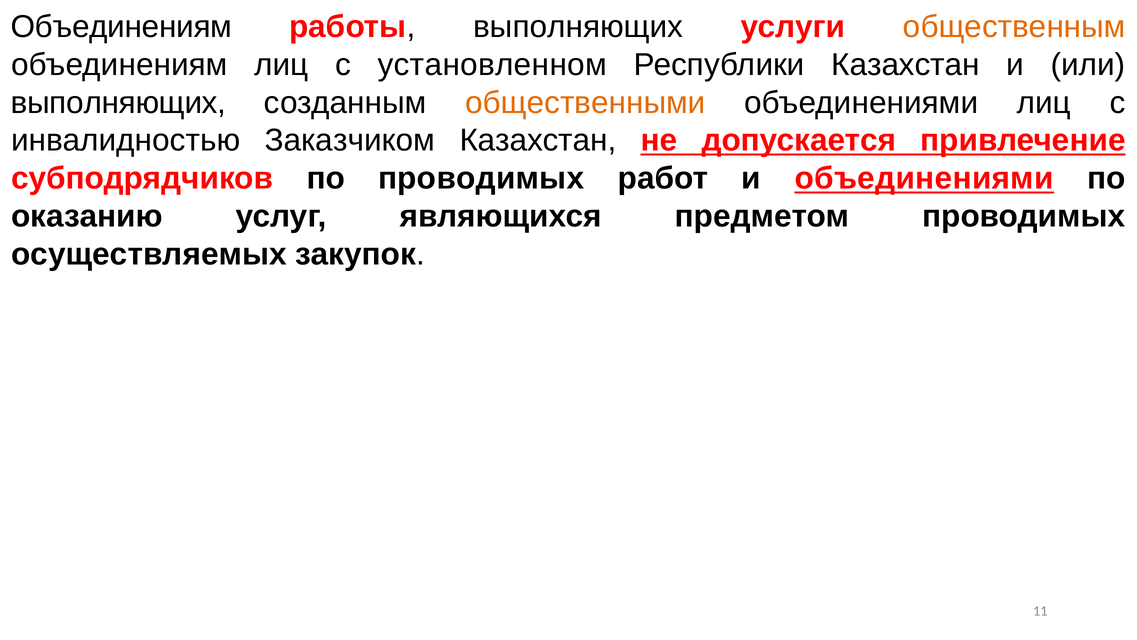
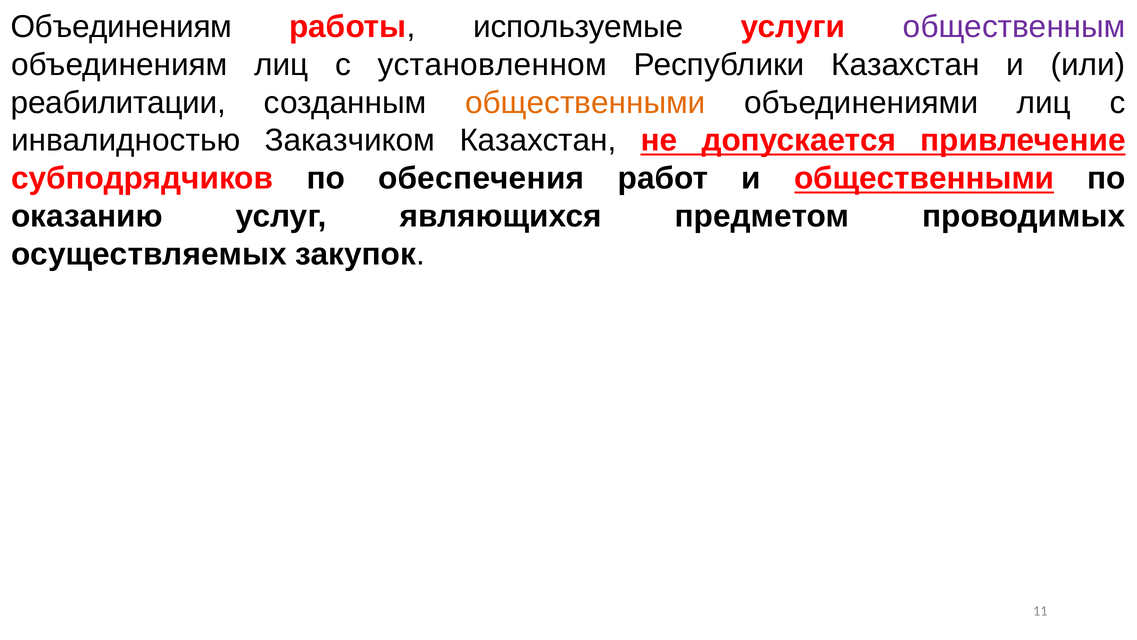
работы выполняющих: выполняющих -> используемые
общественным colour: orange -> purple
выполняющих at (118, 103): выполняющих -> реабилитации
по проводимых: проводимых -> обеспечения
и объединениями: объединениями -> общественными
